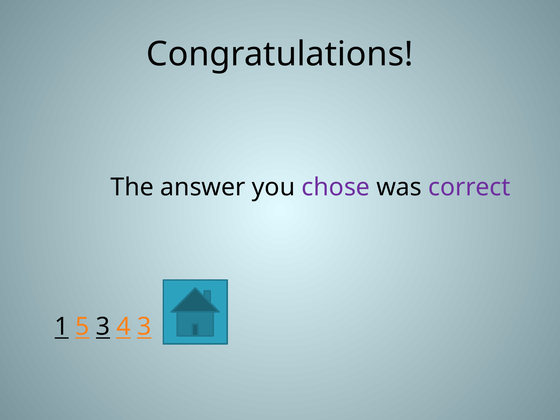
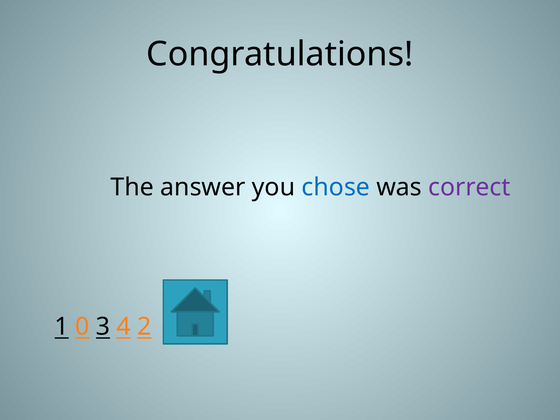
chose colour: purple -> blue
5: 5 -> 0
4 3: 3 -> 2
